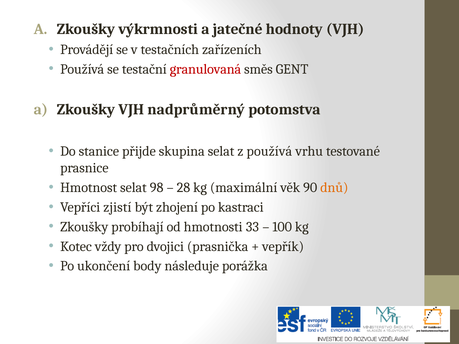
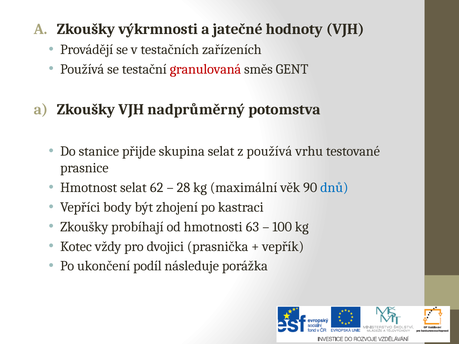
98: 98 -> 62
dnů colour: orange -> blue
zjistí: zjistí -> body
33: 33 -> 63
body: body -> podíl
